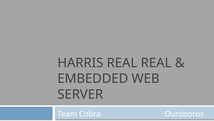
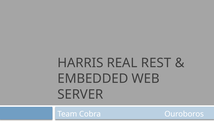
REAL REAL: REAL -> REST
